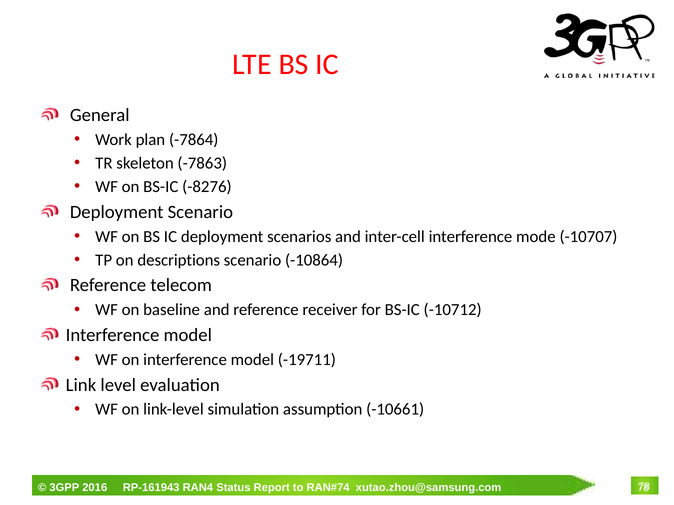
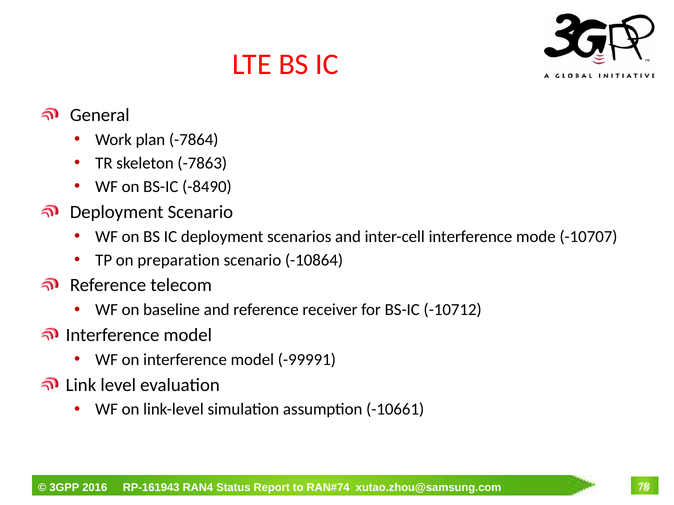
-8276: -8276 -> -8490
descriptions: descriptions -> preparation
-19711: -19711 -> -99991
